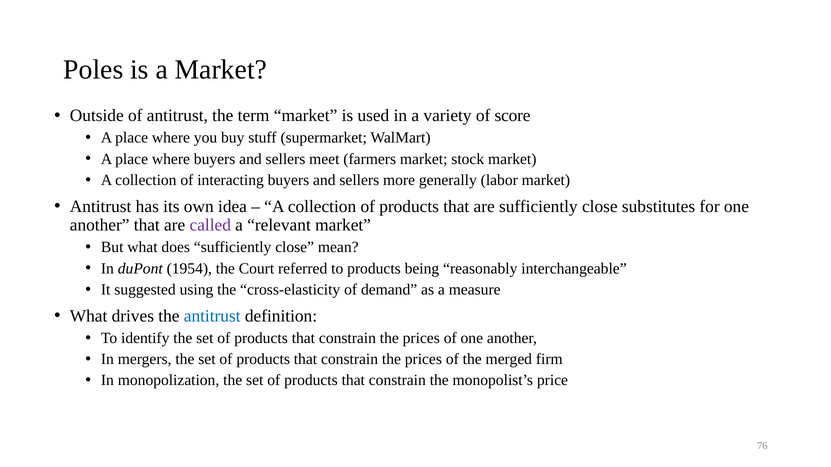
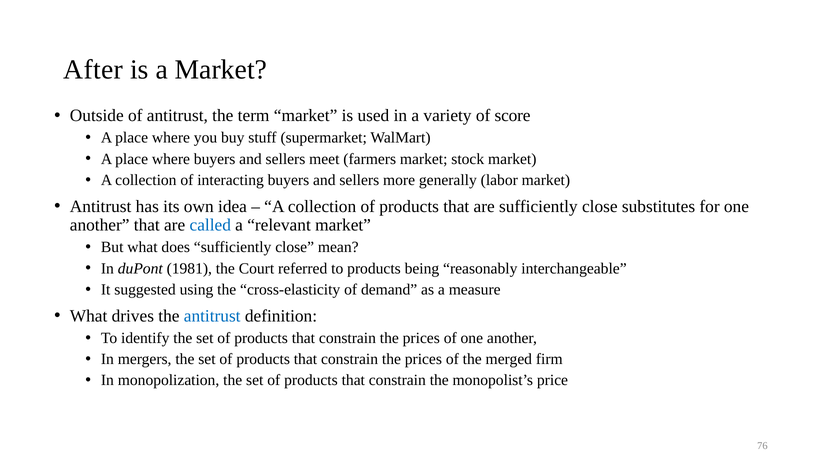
Poles: Poles -> After
called colour: purple -> blue
1954: 1954 -> 1981
